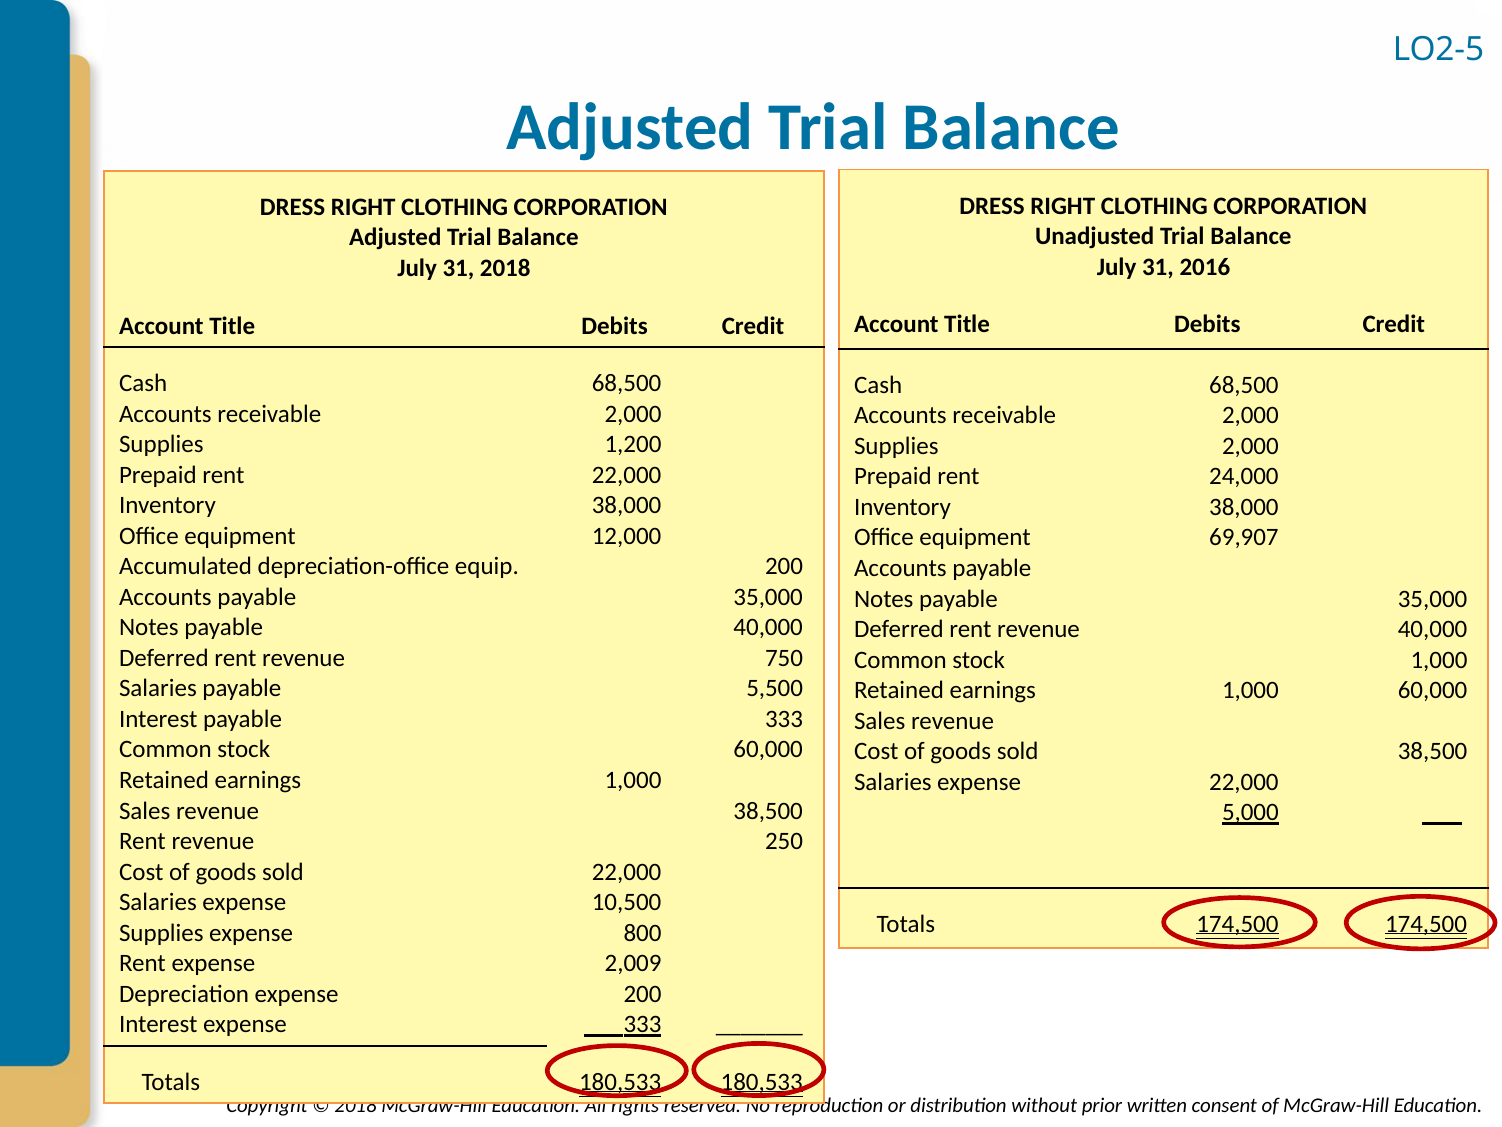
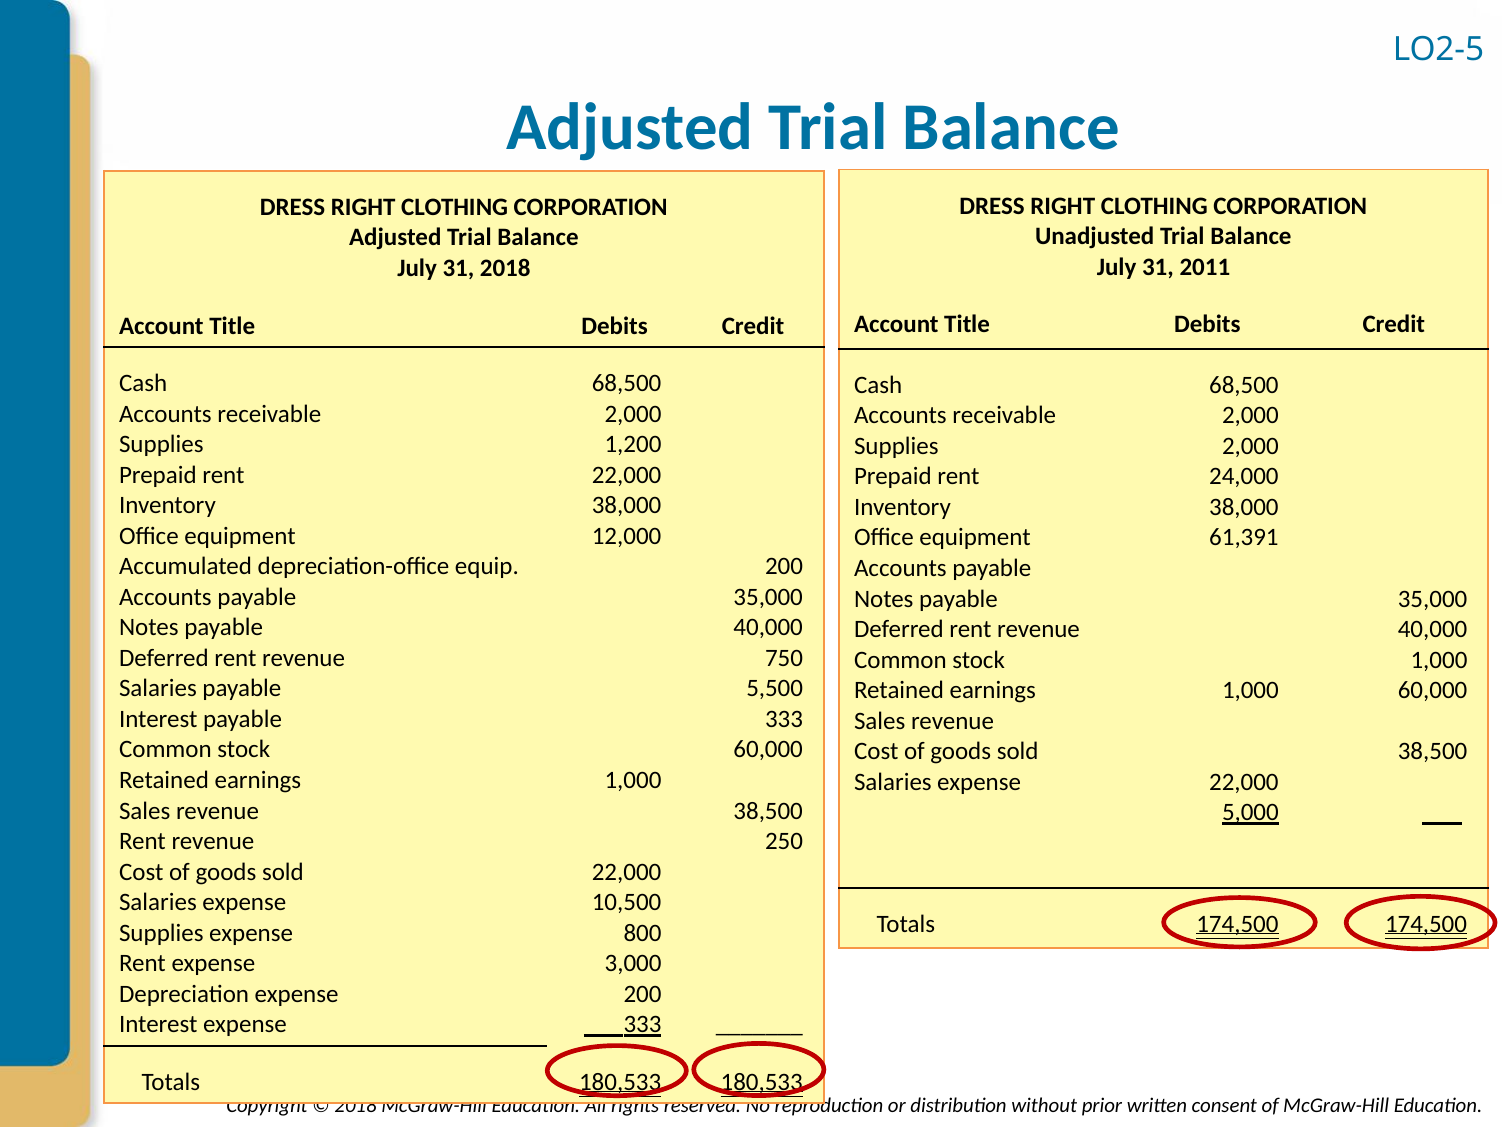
2016: 2016 -> 2011
69,907: 69,907 -> 61,391
2,009: 2,009 -> 3,000
